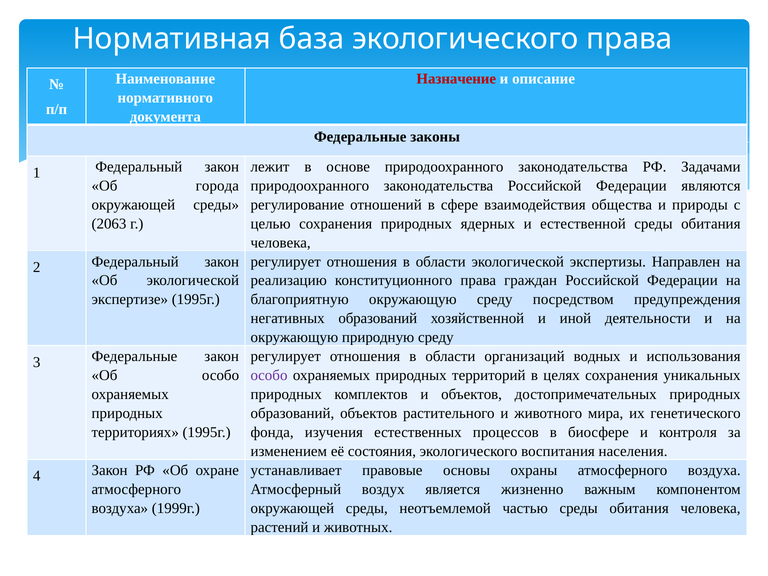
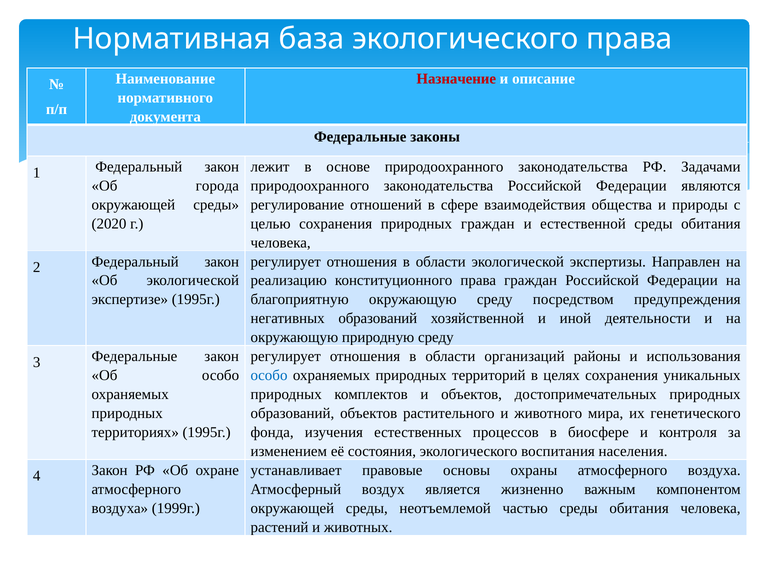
2063: 2063 -> 2020
природных ядерных: ядерных -> граждан
водных: водных -> районы
особо at (269, 375) colour: purple -> blue
